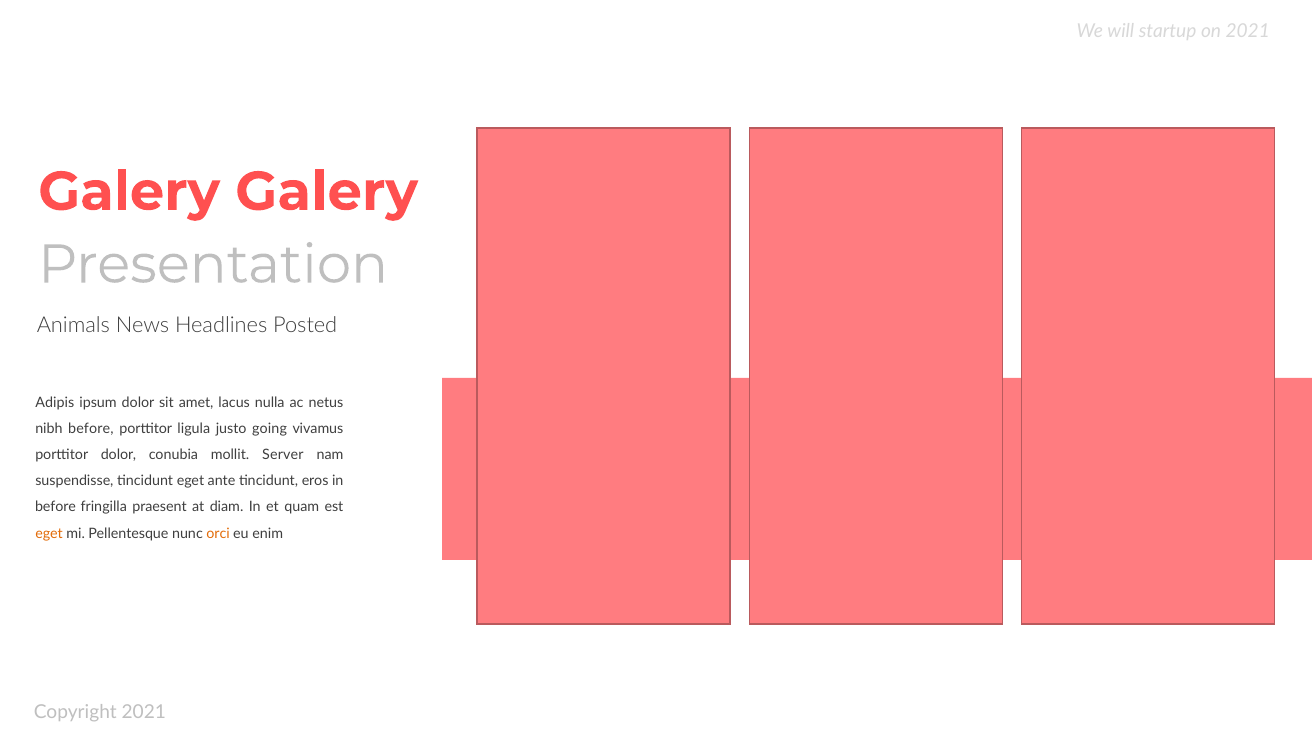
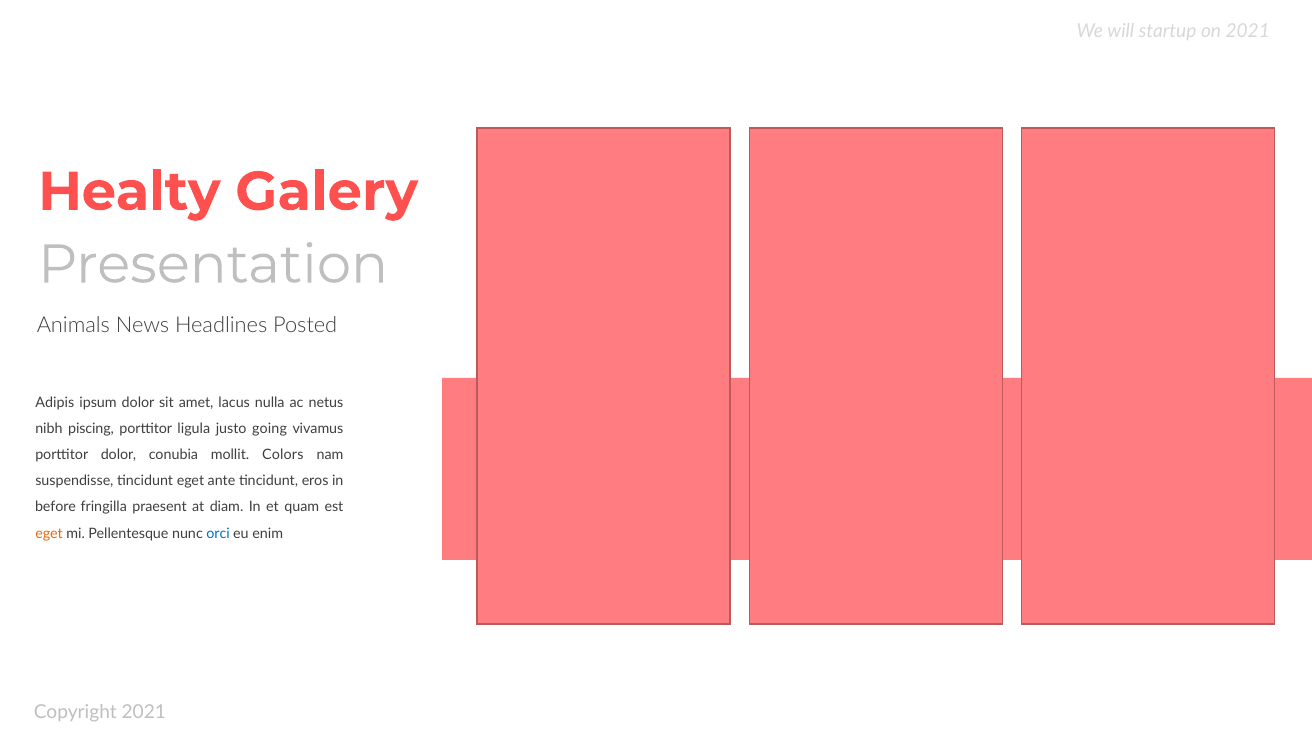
Galery at (129, 192): Galery -> Healty
nibh before: before -> piscing
Server: Server -> Colors
orci colour: orange -> blue
